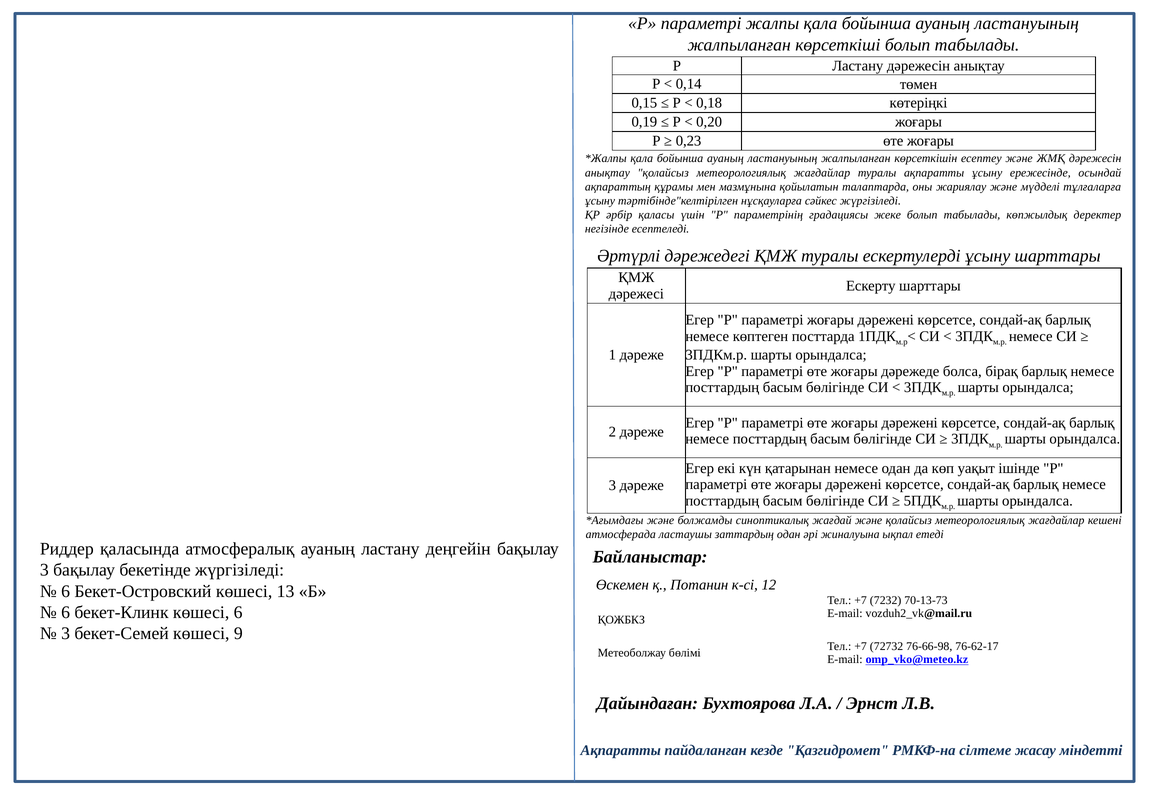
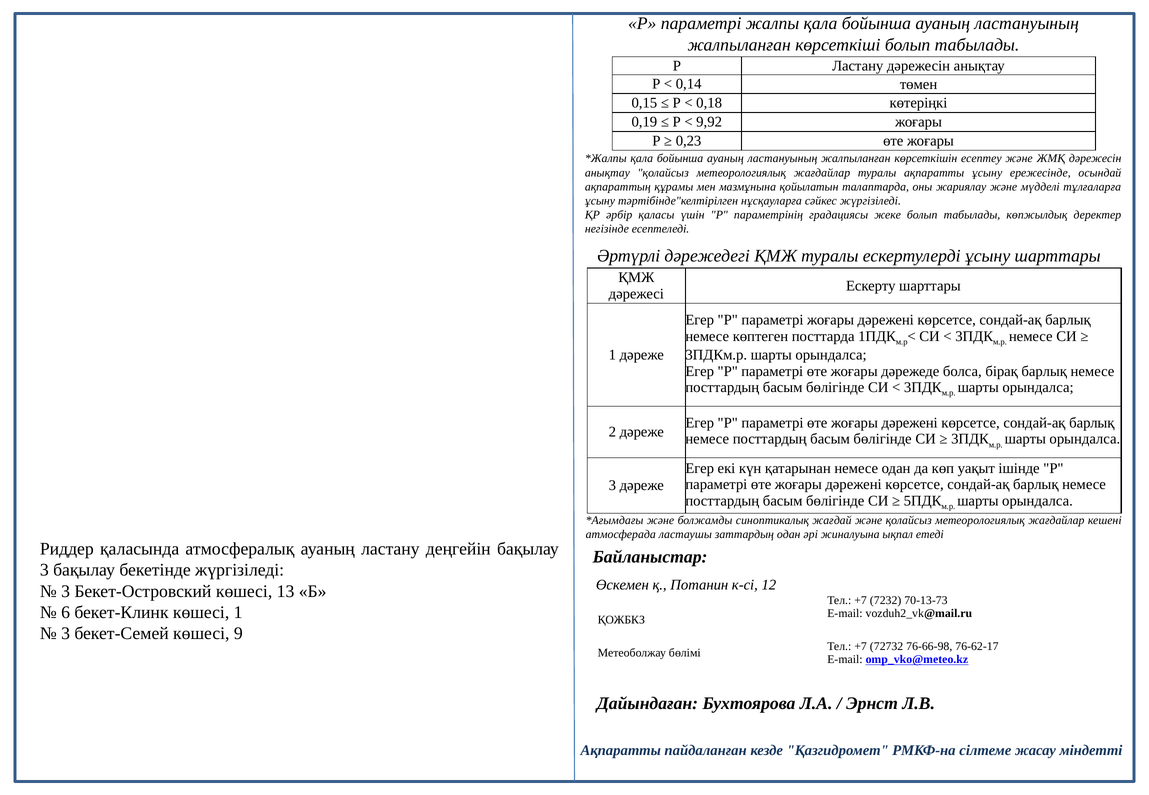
0,20: 0,20 -> 9,92
6 at (66, 592): 6 -> 3
көшесі 6: 6 -> 1
